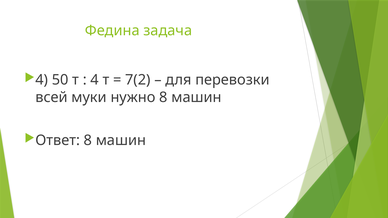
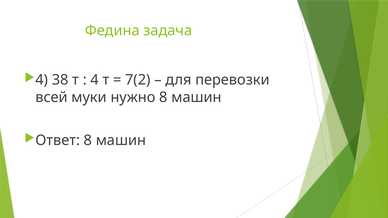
50: 50 -> 38
